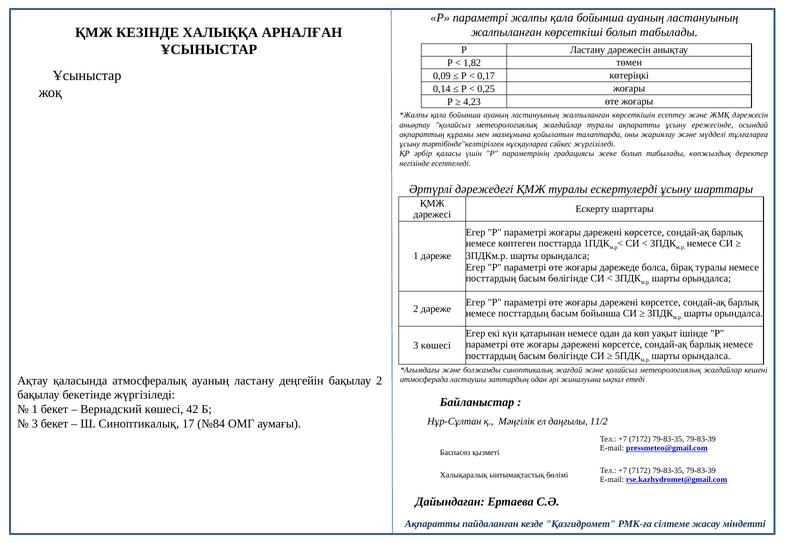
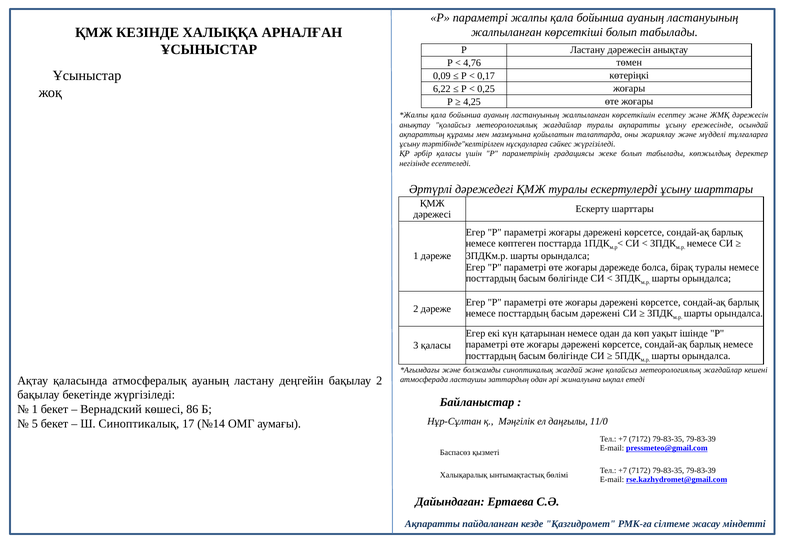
1,82: 1,82 -> 4,76
0,14: 0,14 -> 6,22
4,23: 4,23 -> 4,25
басым бойынша: бойынша -> дәрежені
3 көшесі: көшесі -> қаласы
42: 42 -> 86
11/2: 11/2 -> 11/0
3 at (35, 424): 3 -> 5
№84: №84 -> №14
